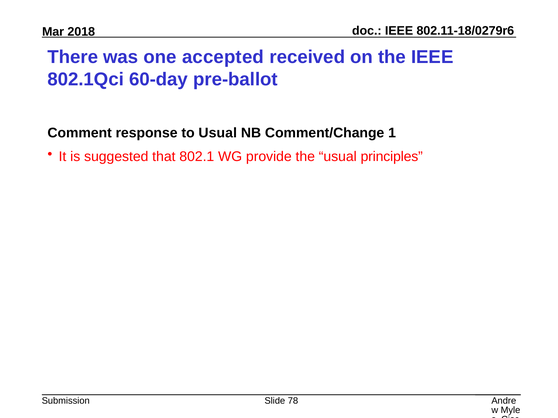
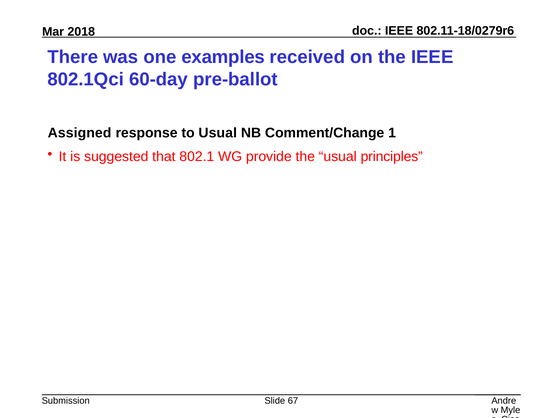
accepted: accepted -> examples
Comment: Comment -> Assigned
78: 78 -> 67
